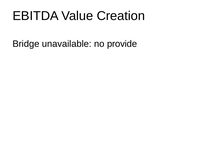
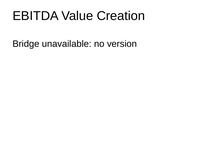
provide: provide -> version
